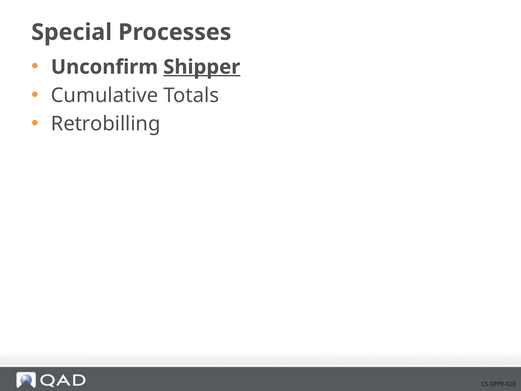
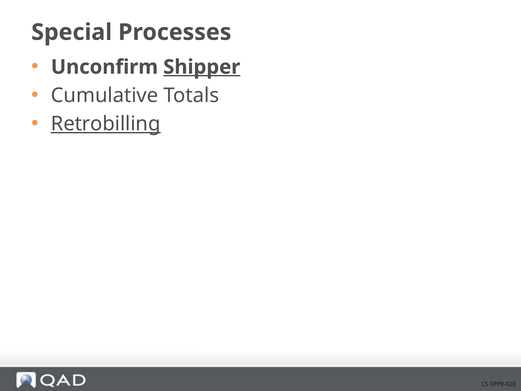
Retrobilling underline: none -> present
